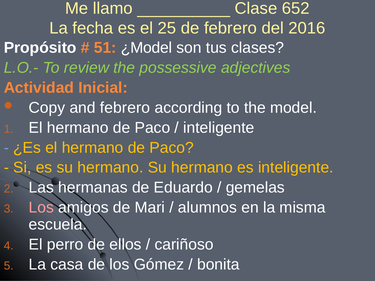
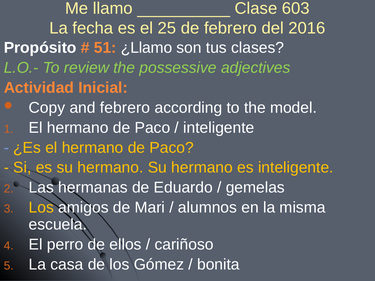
652: 652 -> 603
¿Model: ¿Model -> ¿Llamo
Los at (41, 208) colour: pink -> yellow
